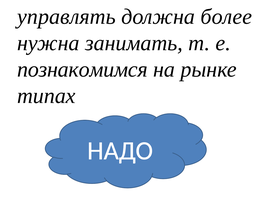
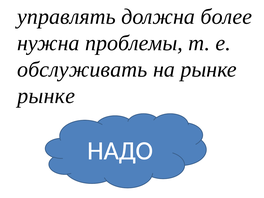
занимать: занимать -> проблемы
познакомимся: познакомимся -> обслуживать
типах at (46, 96): типах -> рынке
